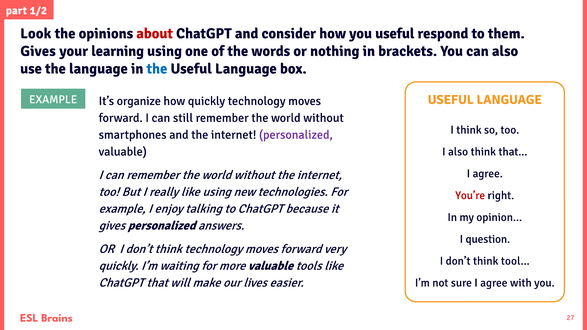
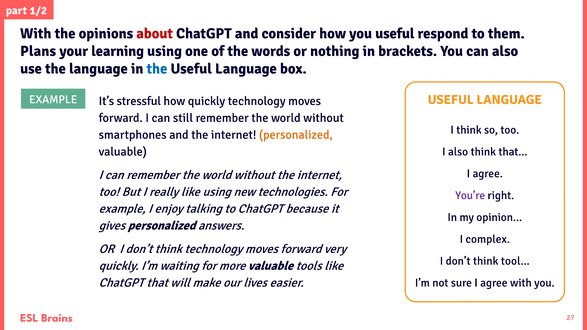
Look at (36, 33): Look -> With
Gives at (38, 51): Gives -> Plans
organize: organize -> stressful
personalized at (296, 135) colour: purple -> orange
You’re colour: red -> purple
question: question -> complex
